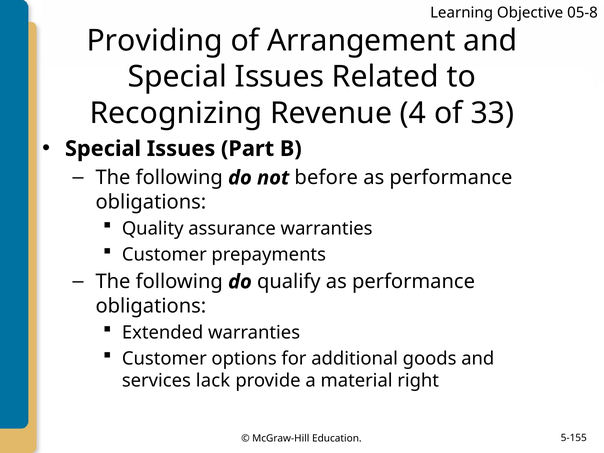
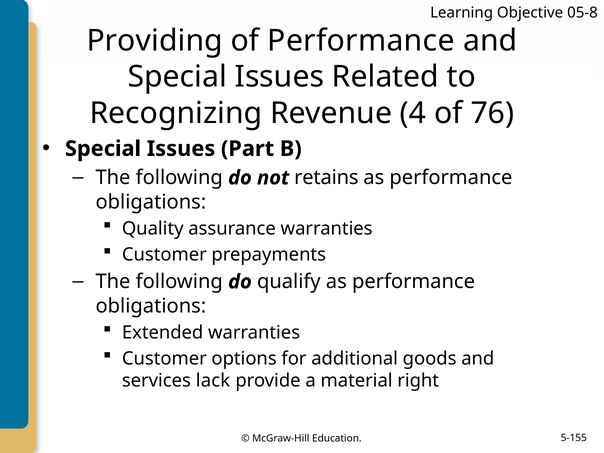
of Arrangement: Arrangement -> Performance
33: 33 -> 76
before: before -> retains
